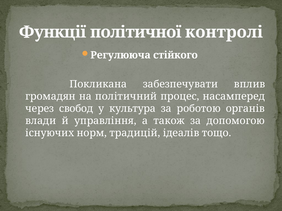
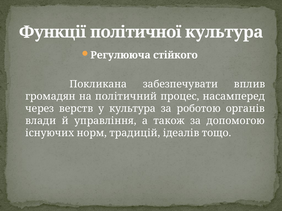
політичної контролі: контролі -> культура
свобод: свобод -> верств
